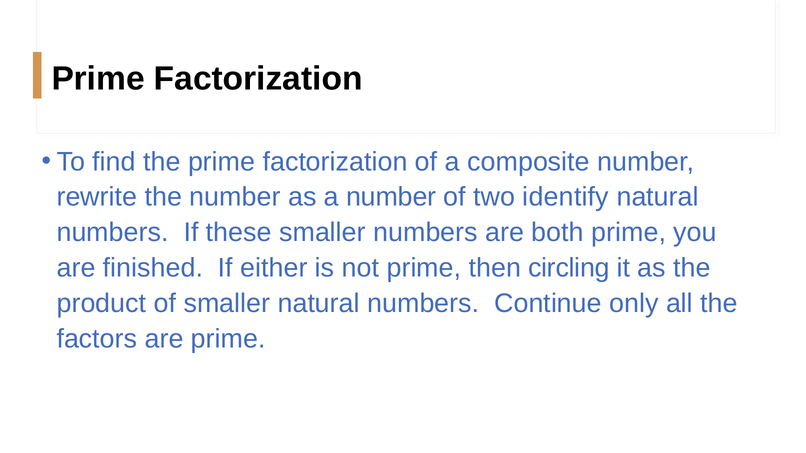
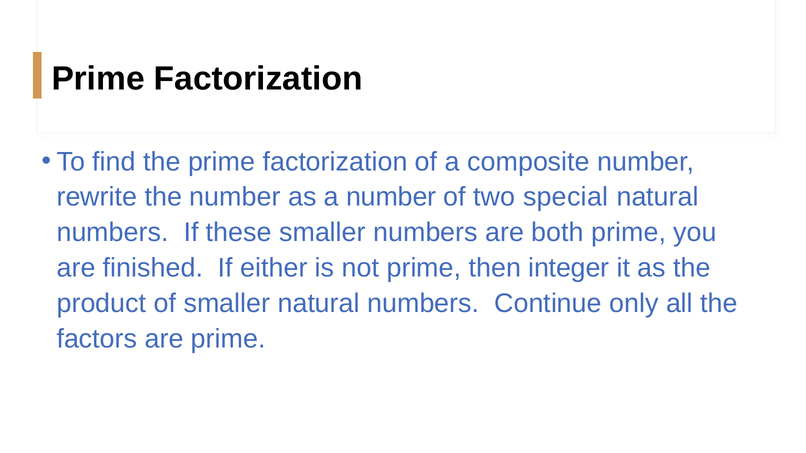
identify: identify -> special
circling: circling -> integer
